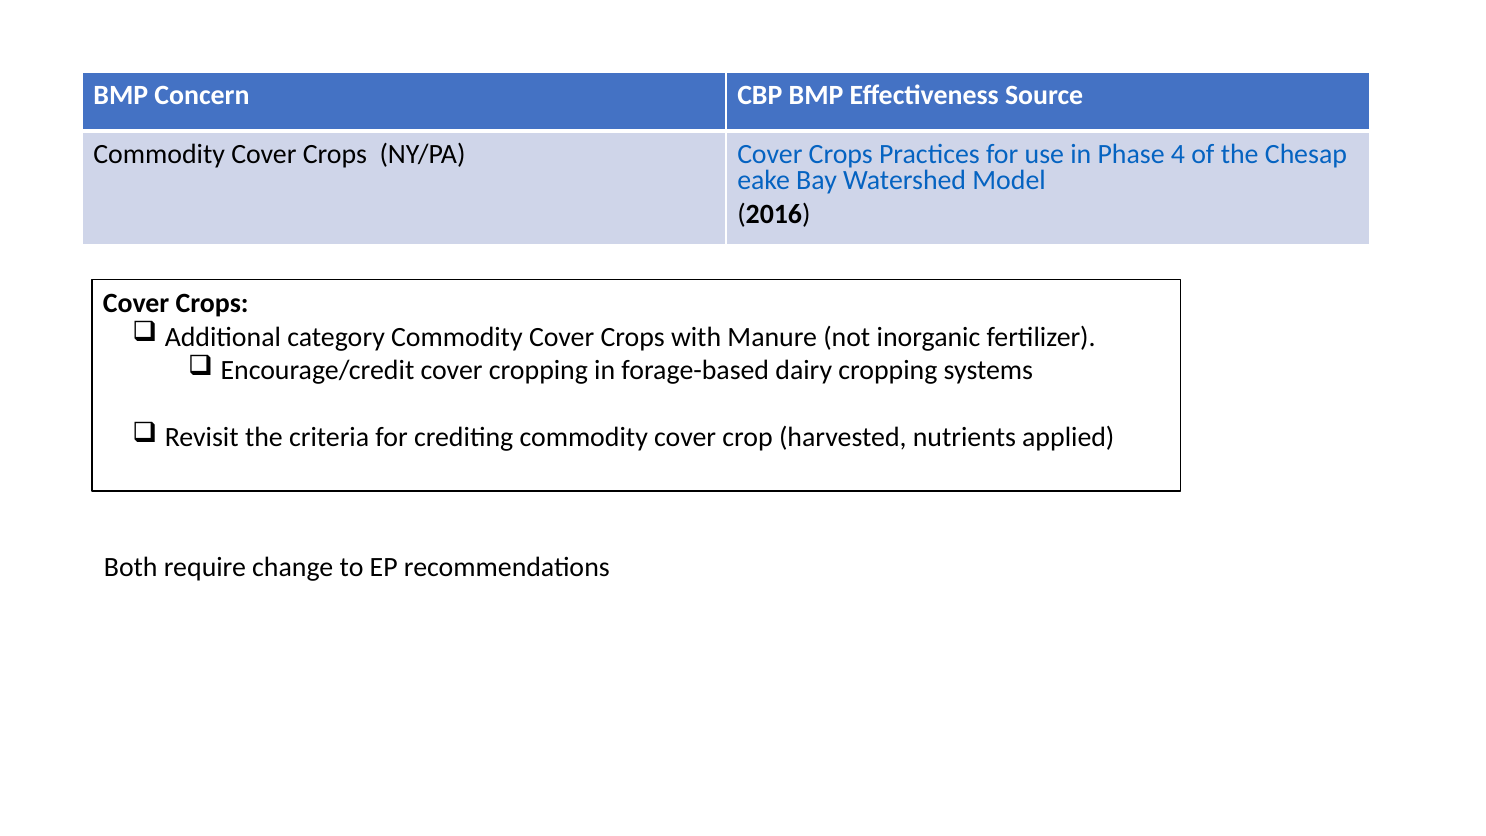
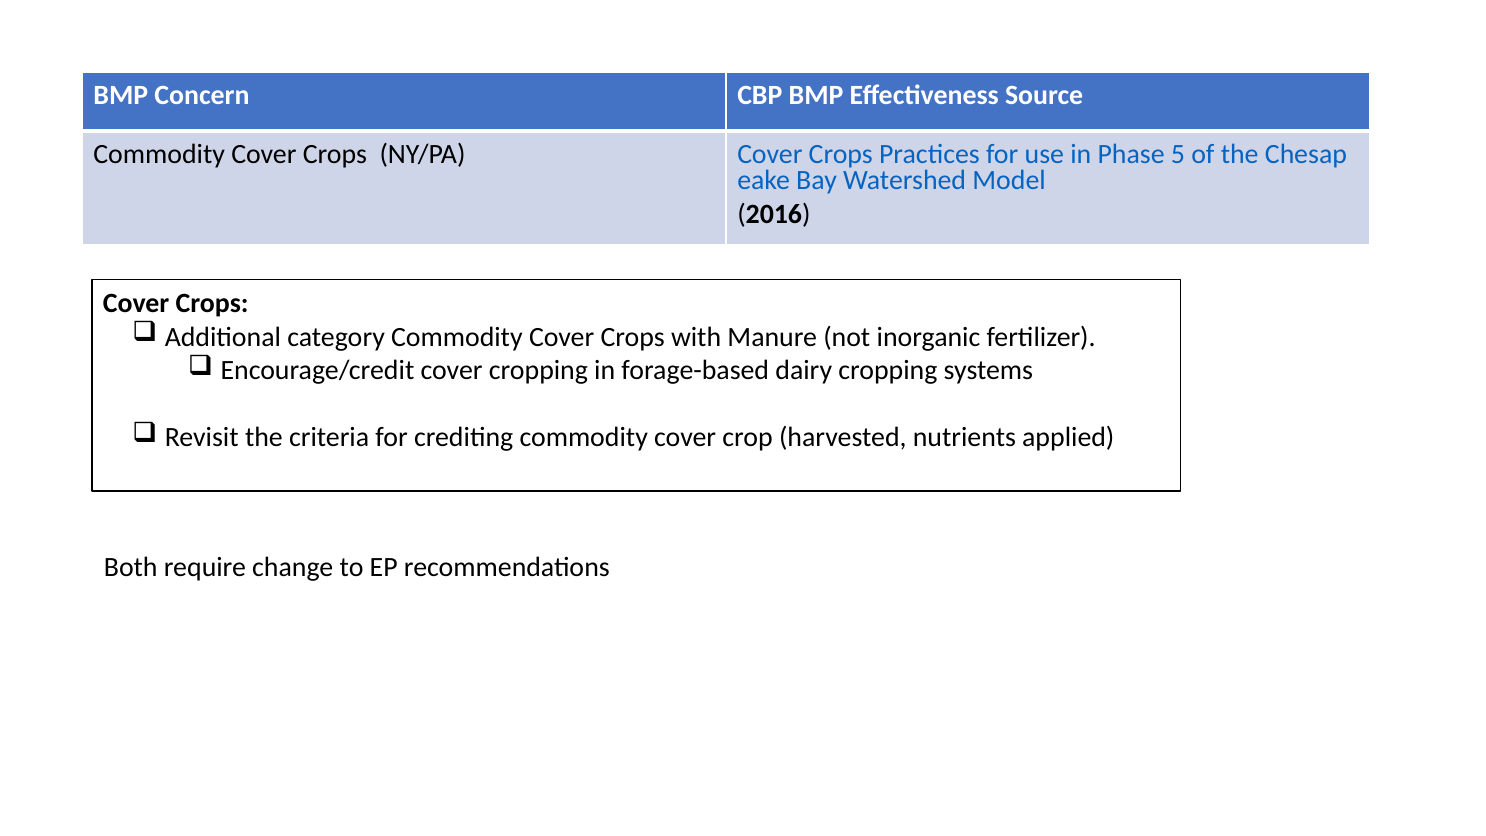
4: 4 -> 5
